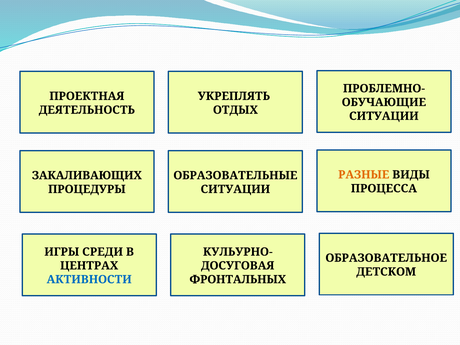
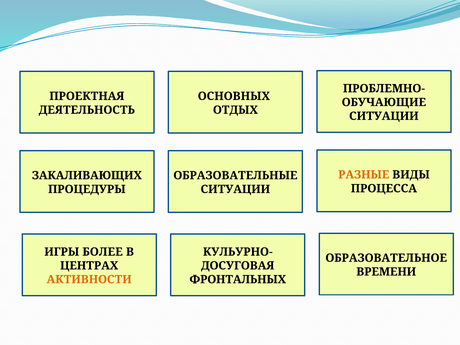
УКРЕПЛЯТЬ: УКРЕПЛЯТЬ -> ОСНОВНЫХ
СРЕДИ: СРЕДИ -> БОЛЕЕ
ДЕТСКОМ: ДЕТСКОМ -> ВРЕМЕНИ
АКТИВНОСТИ colour: blue -> orange
